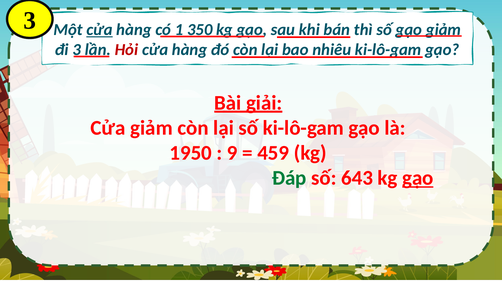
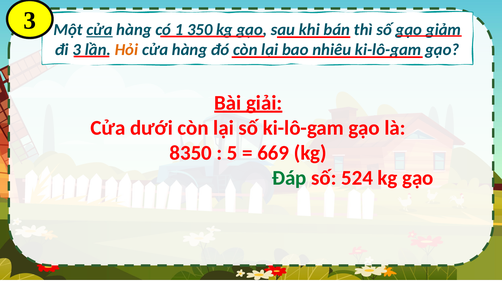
Hỏi colour: red -> orange
Cửa giảm: giảm -> dưới
1950: 1950 -> 8350
9: 9 -> 5
459: 459 -> 669
643: 643 -> 524
gạo at (418, 178) underline: present -> none
